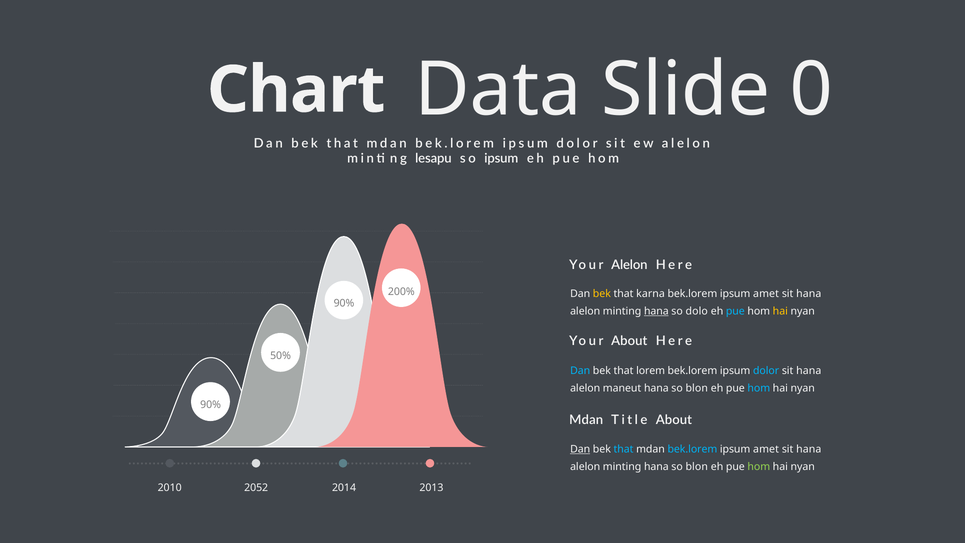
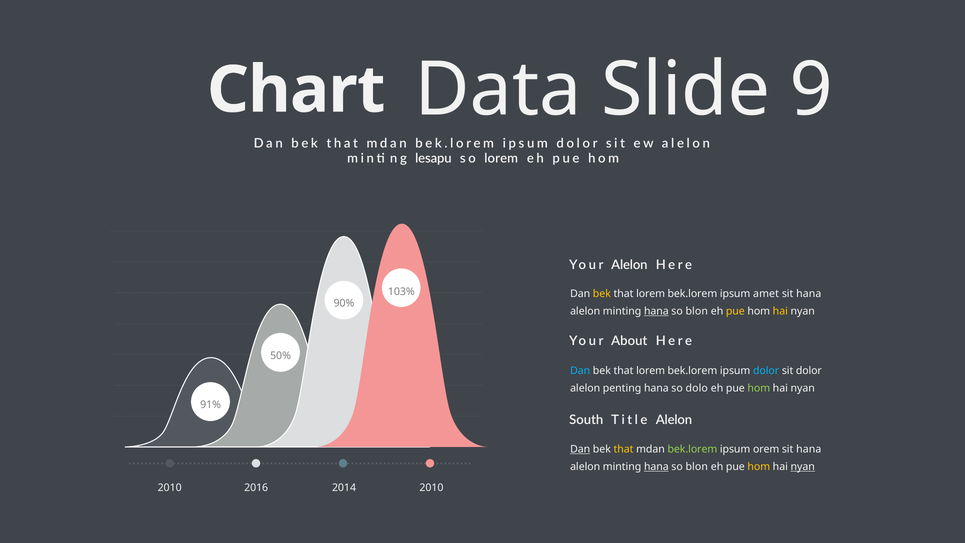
0: 0 -> 9
so ipsum: ipsum -> lorem
200%: 200% -> 103%
karna at (650, 294): karna -> lorem
dolo at (697, 311): dolo -> blon
pue at (735, 311) colour: light blue -> yellow
hana at (809, 370): hana -> dolor
maneut: maneut -> penting
blon at (697, 388): blon -> dolo
hom at (759, 388) colour: light blue -> light green
90% at (211, 405): 90% -> 91%
Mdan at (586, 420): Mdan -> South
Title About: About -> Alelon
that at (624, 449) colour: light blue -> yellow
bek.lorem at (692, 449) colour: light blue -> light green
amet at (766, 449): amet -> orem
hana at (656, 467) underline: none -> present
hom at (759, 467) colour: light green -> yellow
nyan at (803, 467) underline: none -> present
2052: 2052 -> 2016
2014 2013: 2013 -> 2010
